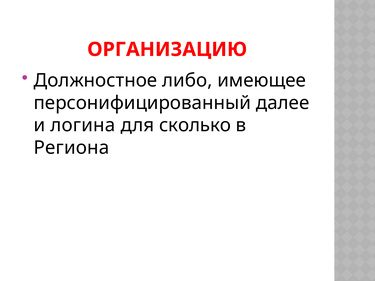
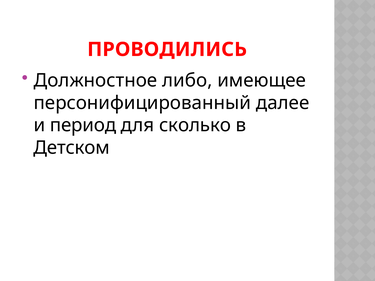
ОРГАНИЗАЦИЮ: ОРГАНИЗАЦИЮ -> ПРОВОДИЛИСЬ
логина: логина -> период
Региона: Региона -> Детском
